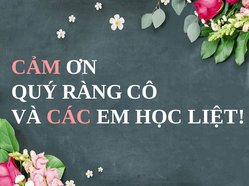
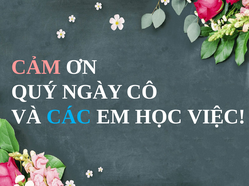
RÀNG: RÀNG -> NGÀY
CÁC colour: pink -> light blue
LIỆT: LIỆT -> VIỆC
